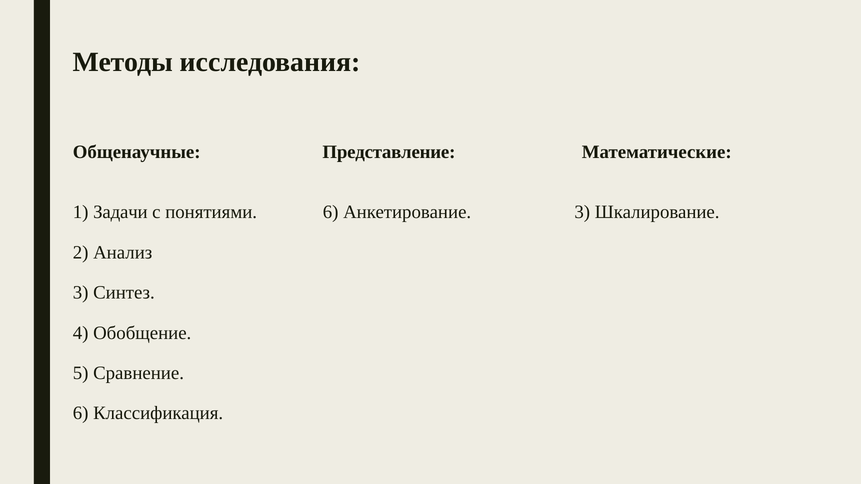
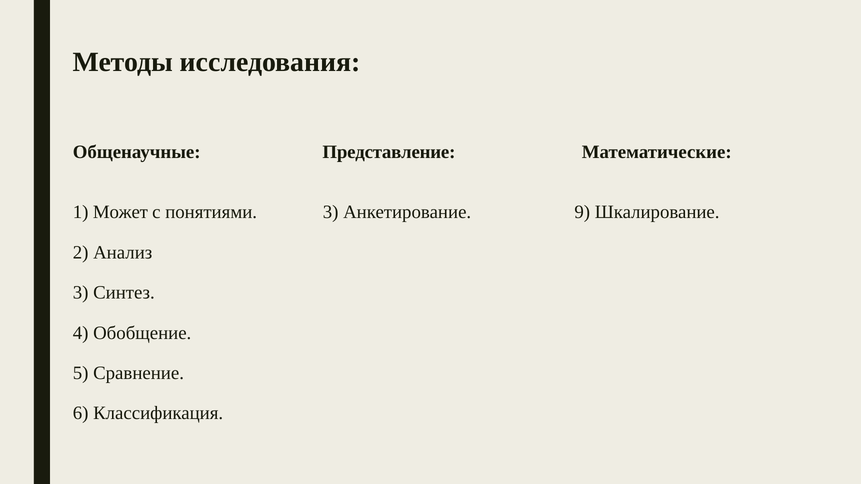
Задачи: Задачи -> Может
понятиями 6: 6 -> 3
Анкетирование 3: 3 -> 9
